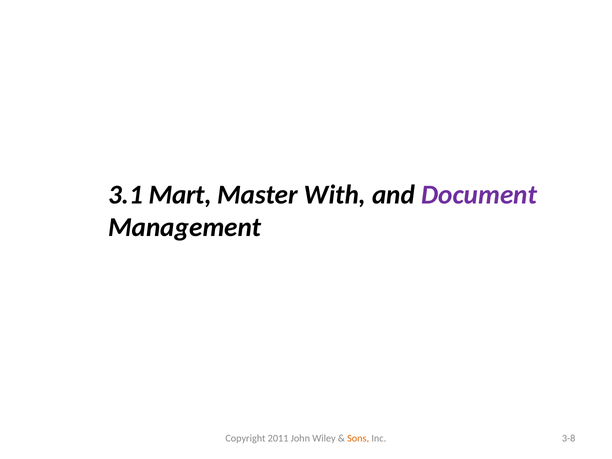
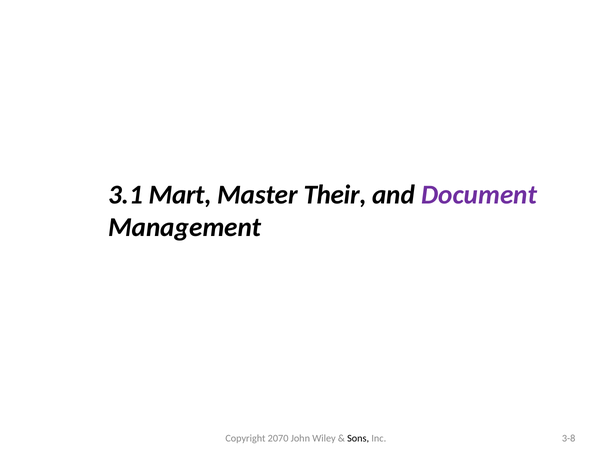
With: With -> Their
2011: 2011 -> 2070
Sons colour: orange -> black
